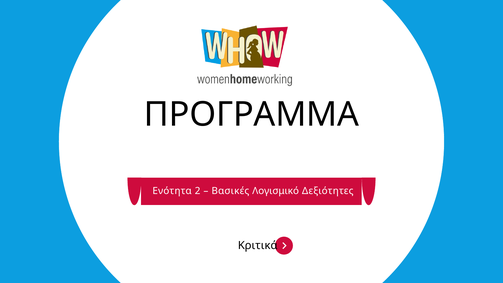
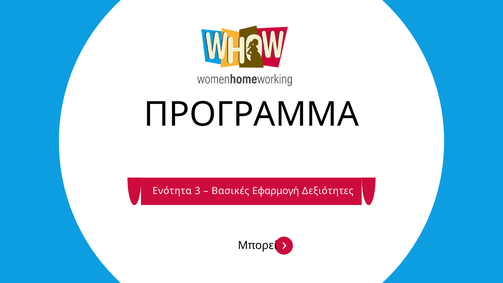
2: 2 -> 3
Λογισμικό: Λογισμικό -> Εφαρμογή
Κριτικά: Κριτικά -> Μπορεί
